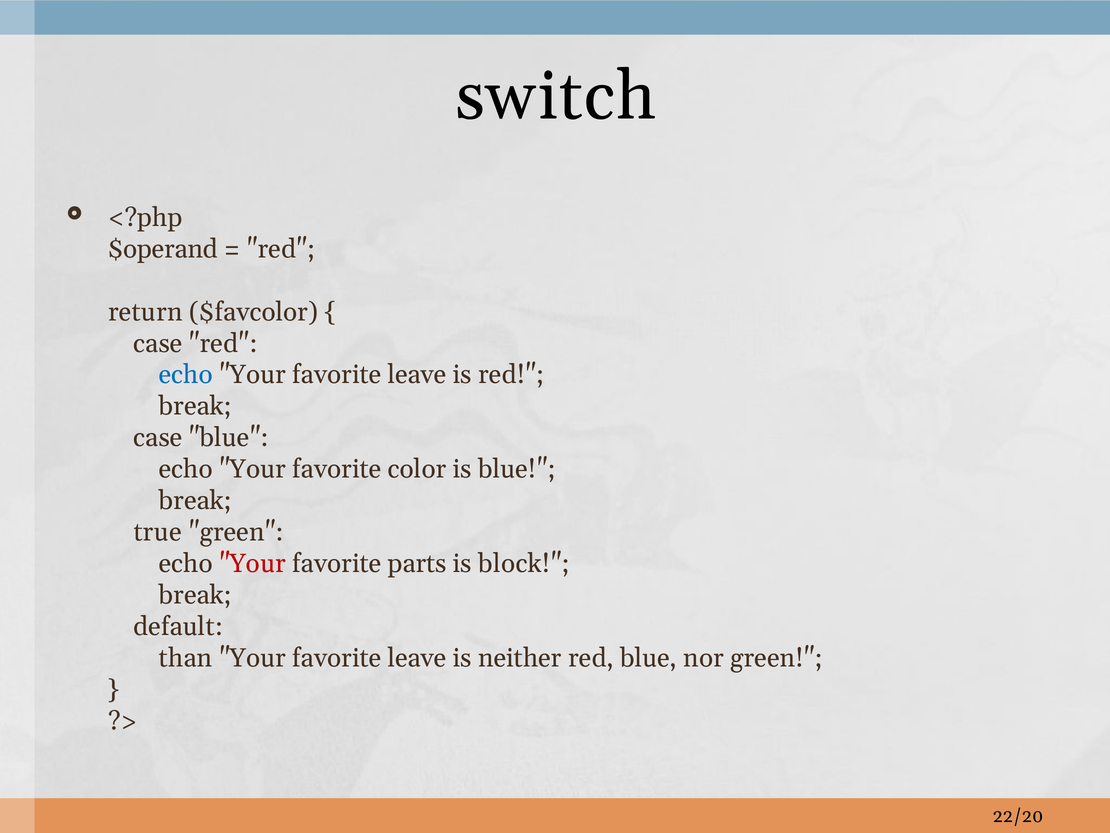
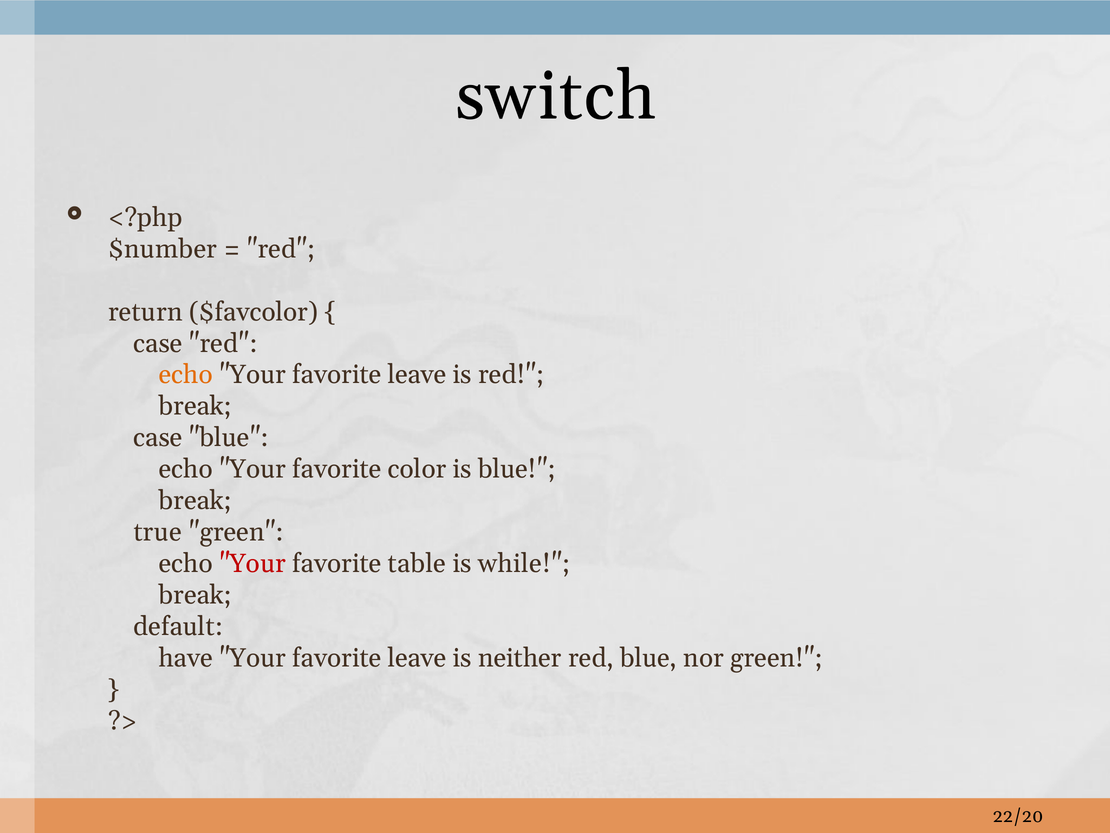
$operand: $operand -> $number
echo at (186, 375) colour: blue -> orange
parts: parts -> table
block: block -> while
than: than -> have
